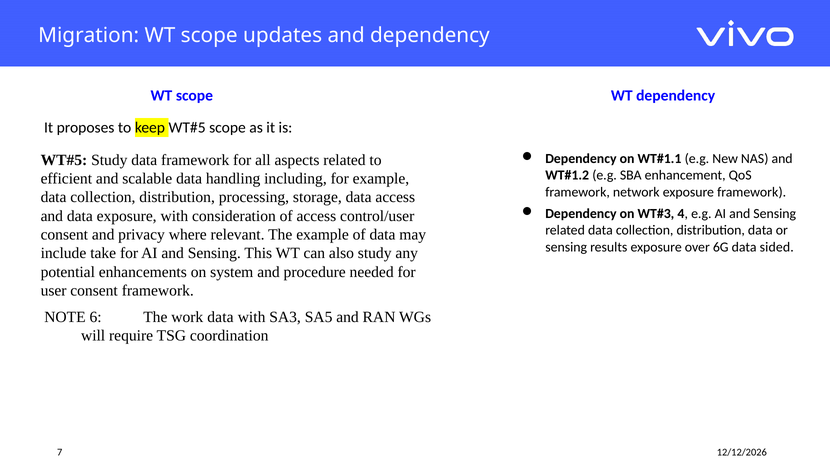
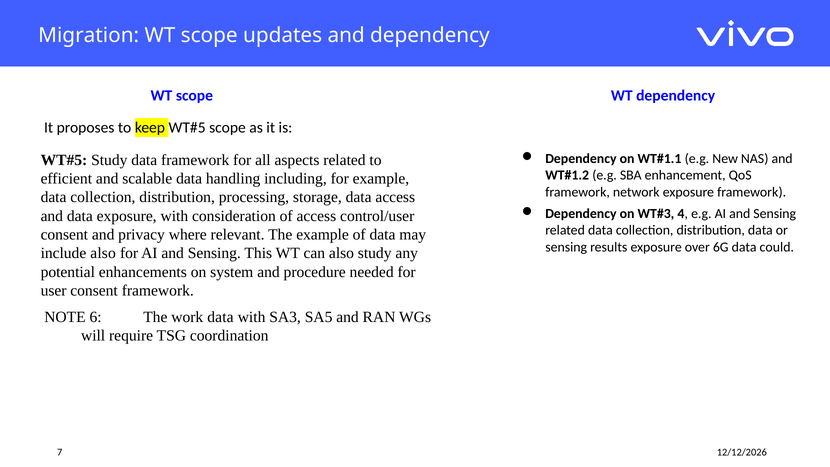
sided: sided -> could
include take: take -> also
